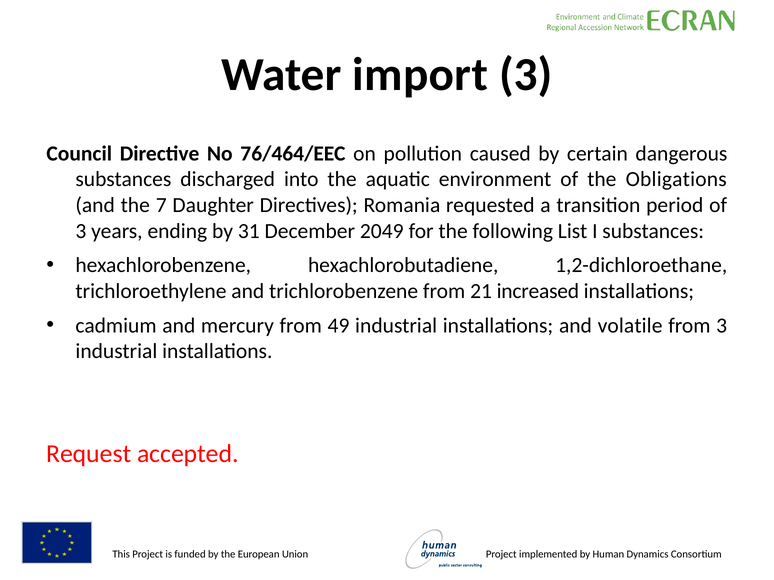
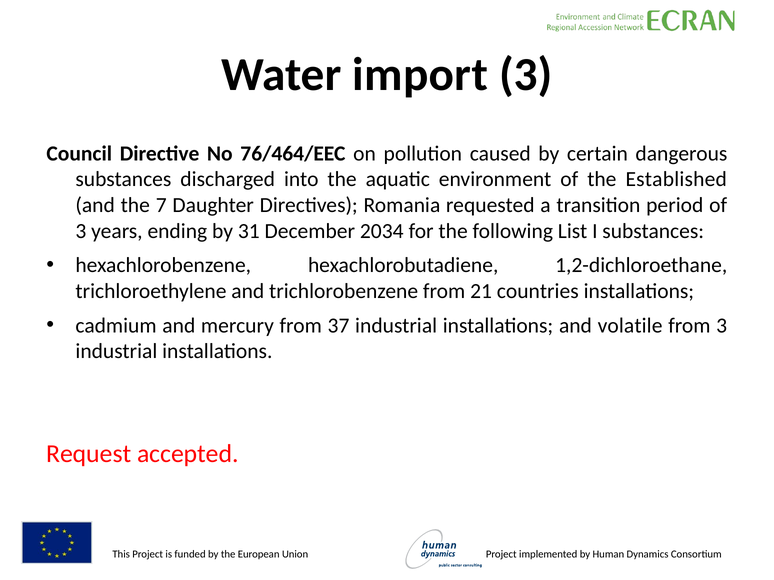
Obligations: Obligations -> Established
2049: 2049 -> 2034
increased: increased -> countries
49: 49 -> 37
